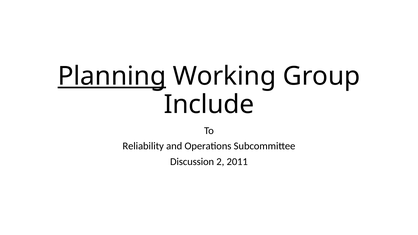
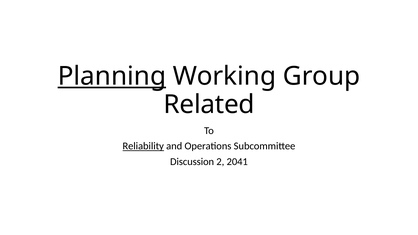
Include: Include -> Related
Reliability underline: none -> present
2011: 2011 -> 2041
